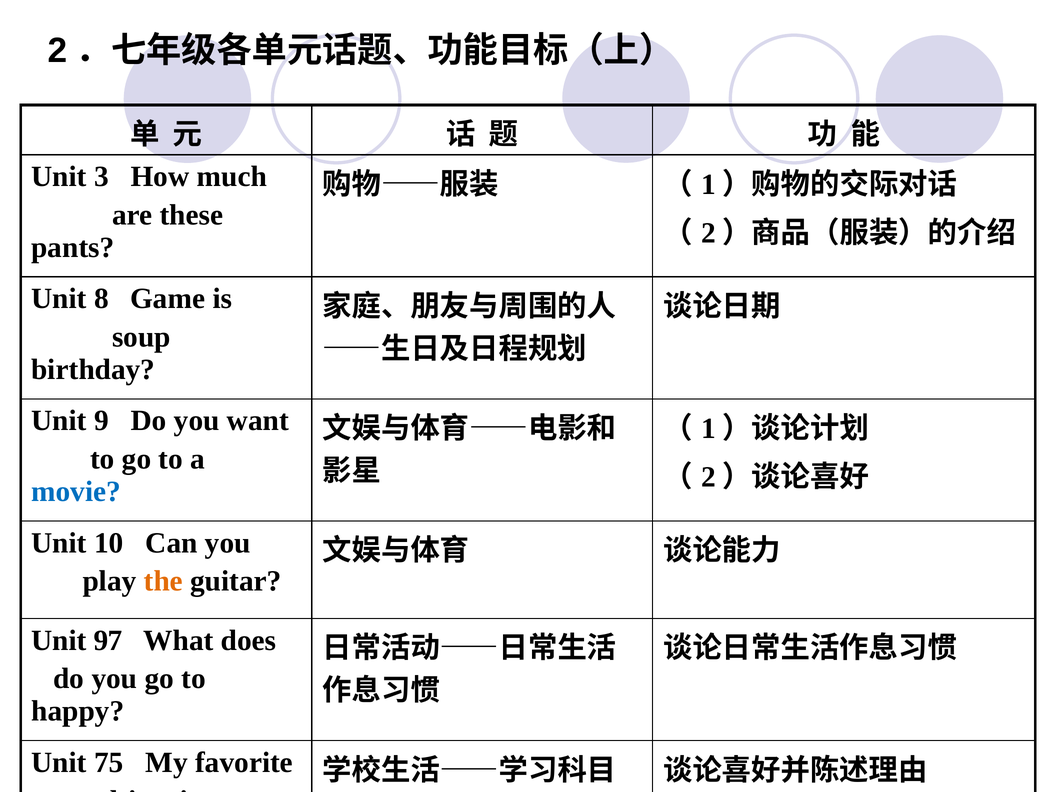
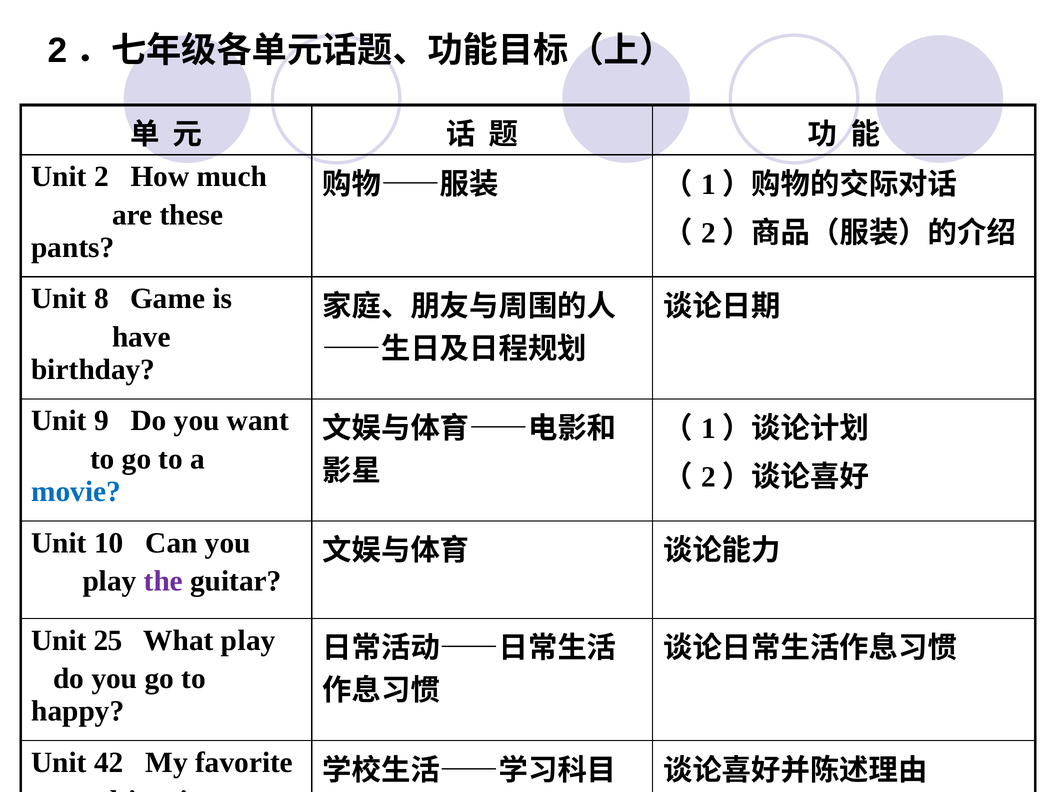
3: 3 -> 2
soup: soup -> have
the colour: orange -> purple
97: 97 -> 25
What does: does -> play
75: 75 -> 42
